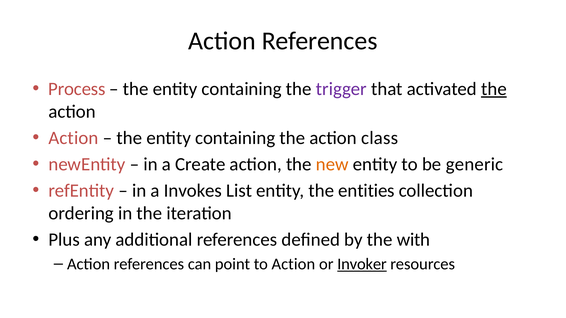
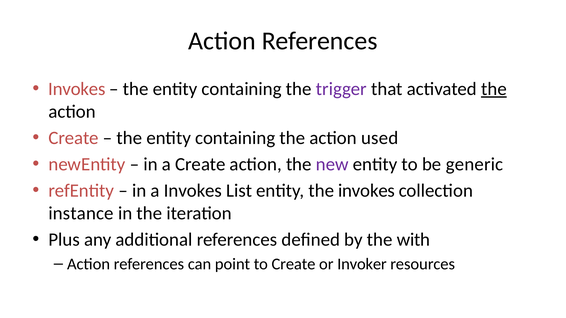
Process at (77, 89): Process -> Invokes
Action at (73, 138): Action -> Create
class: class -> used
new colour: orange -> purple
the entities: entities -> invokes
ordering: ordering -> instance
to Action: Action -> Create
Invoker underline: present -> none
